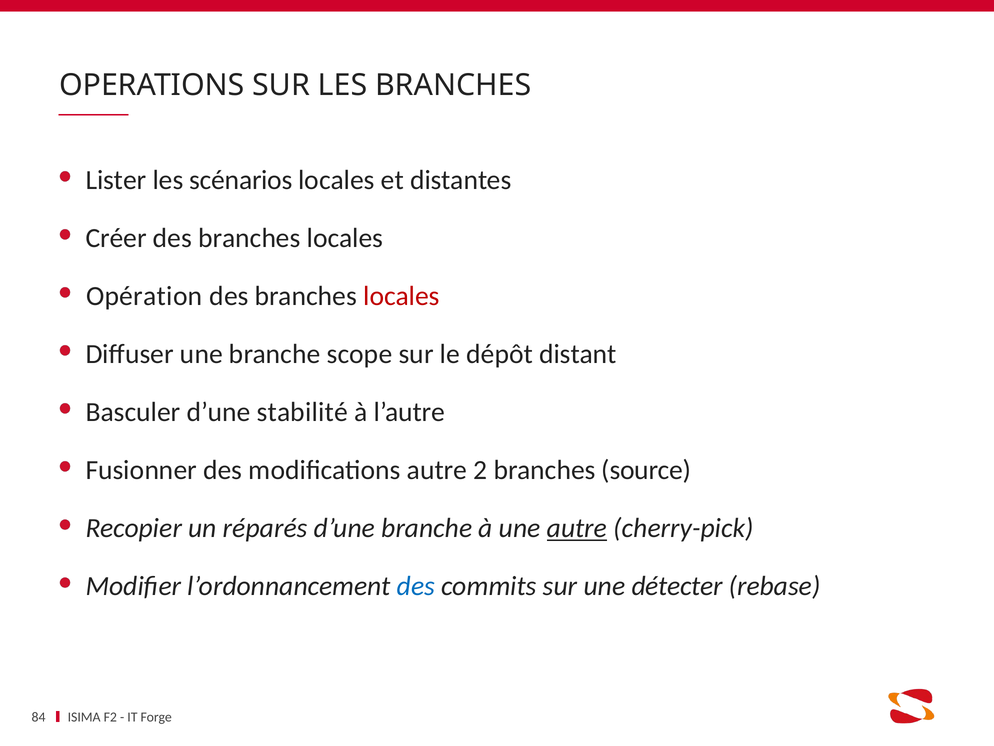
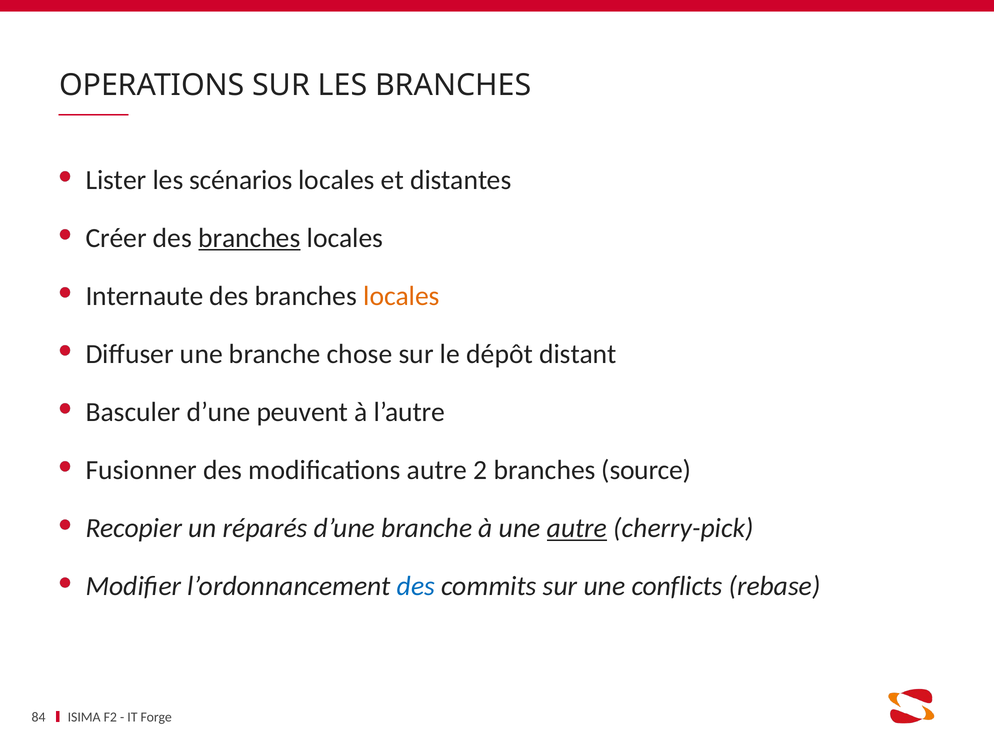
branches at (249, 238) underline: none -> present
Opération: Opération -> Internaute
locales at (402, 296) colour: red -> orange
scope: scope -> chose
stabilité: stabilité -> peuvent
détecter: détecter -> conflicts
